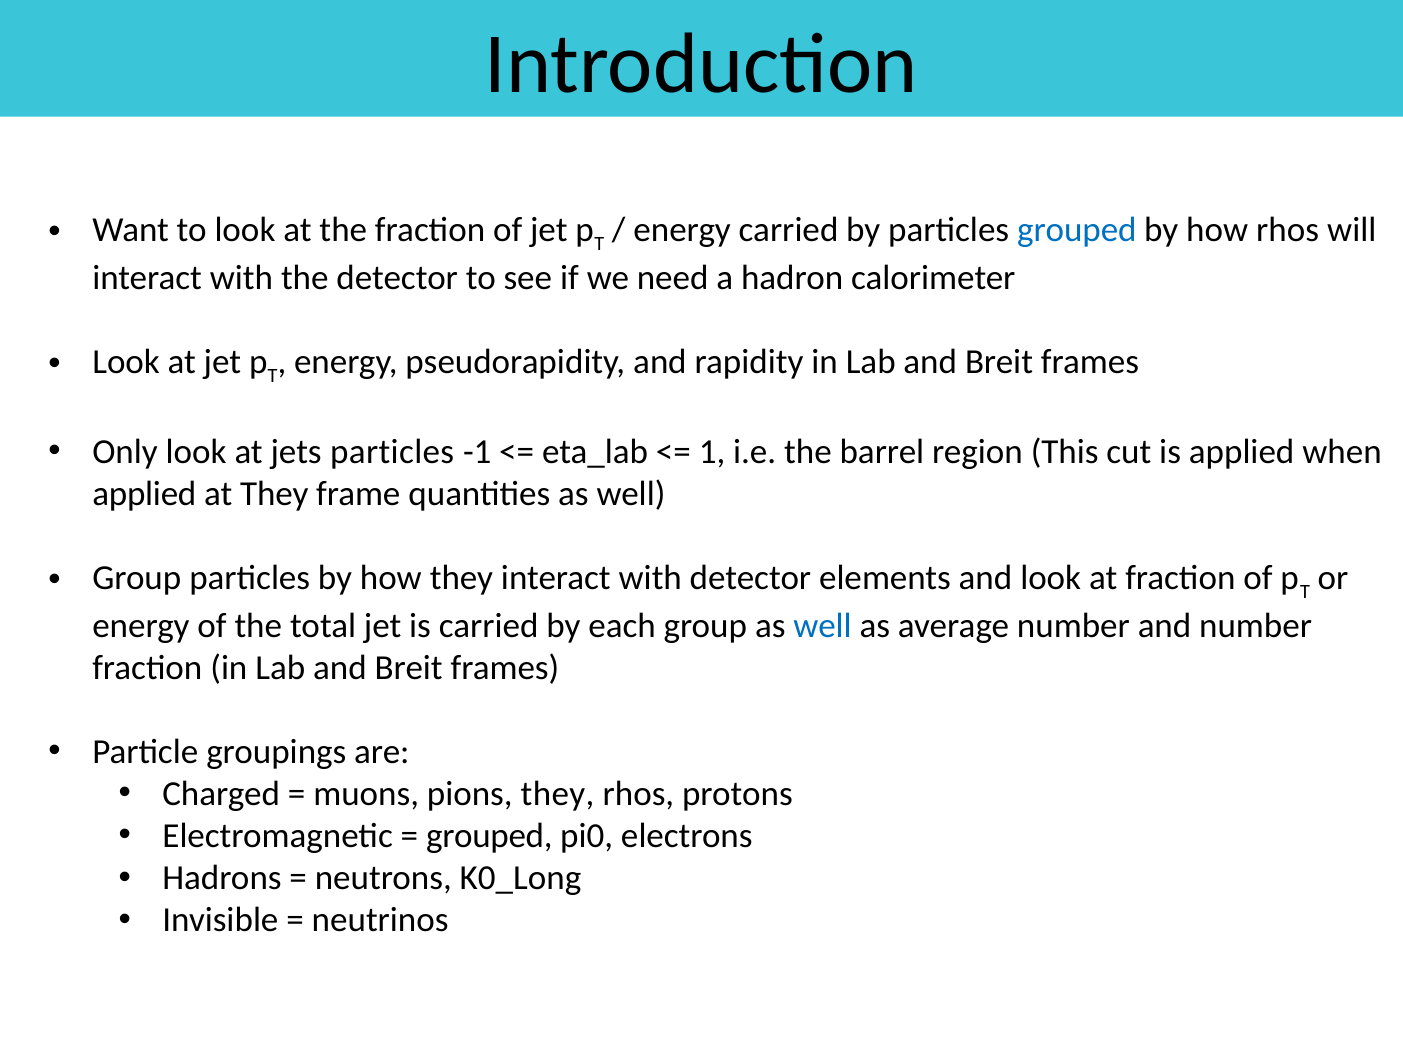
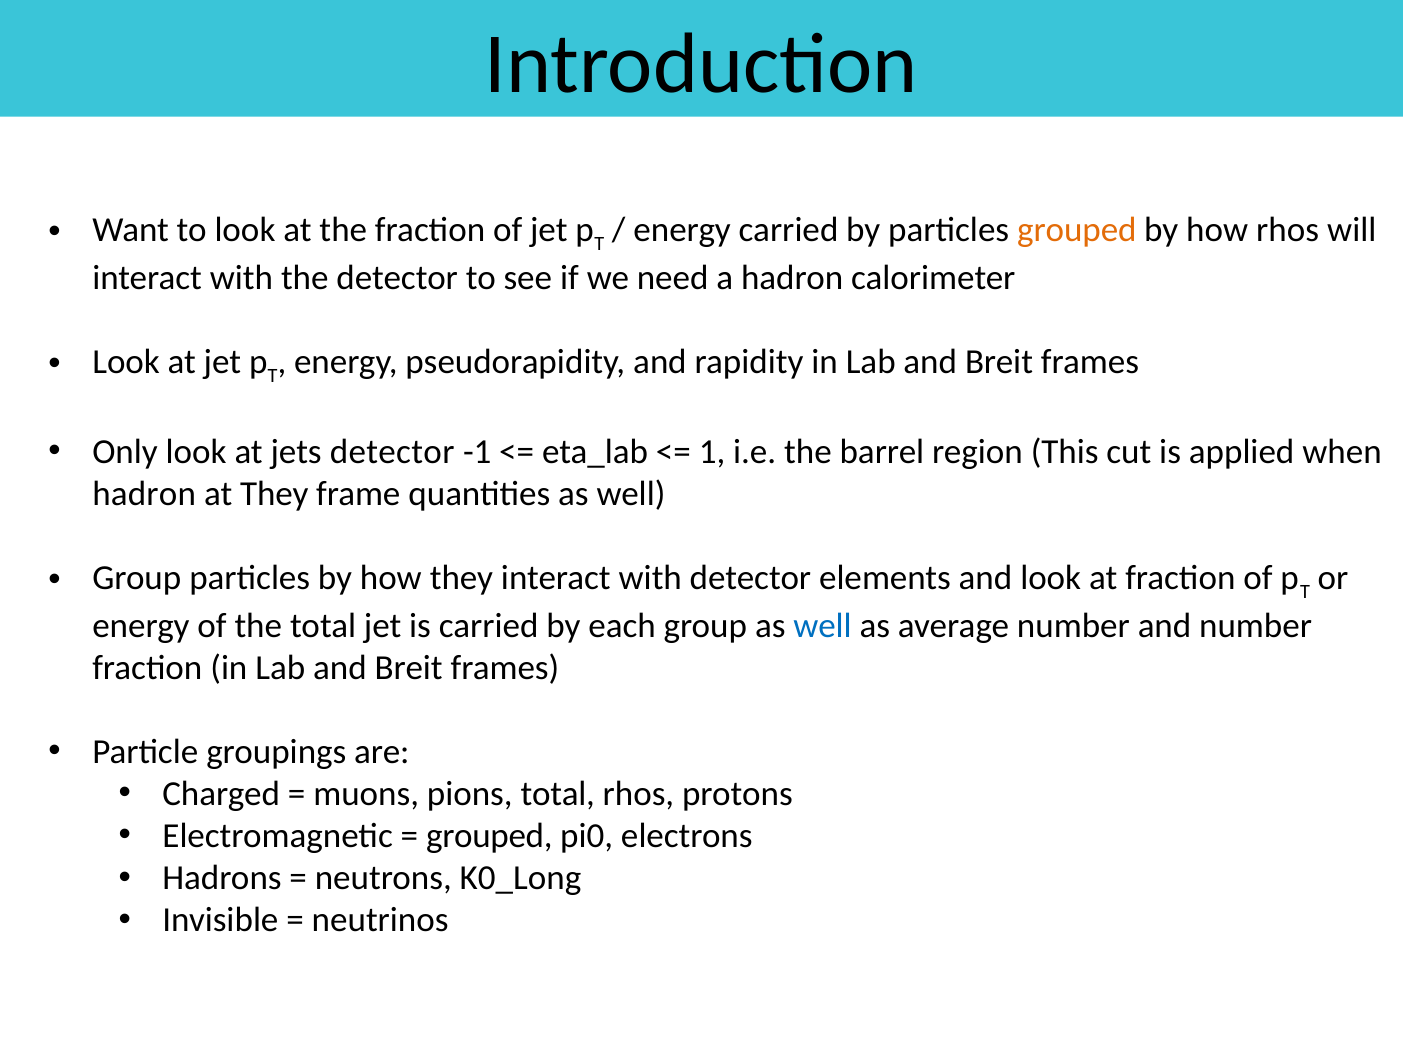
grouped at (1077, 230) colour: blue -> orange
jets particles: particles -> detector
applied at (144, 494): applied -> hadron
pions they: they -> total
